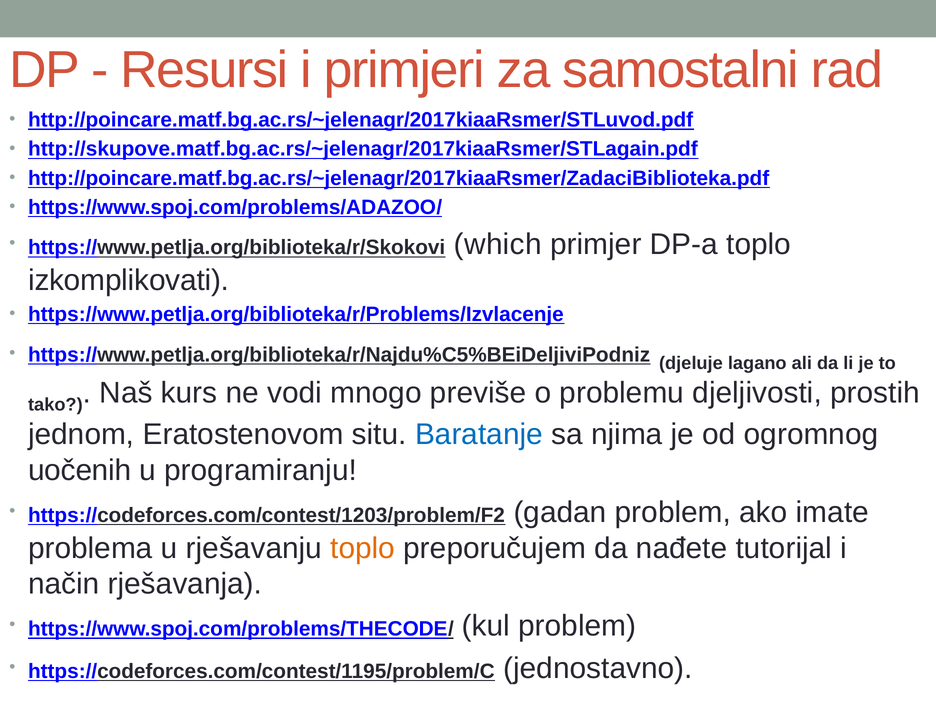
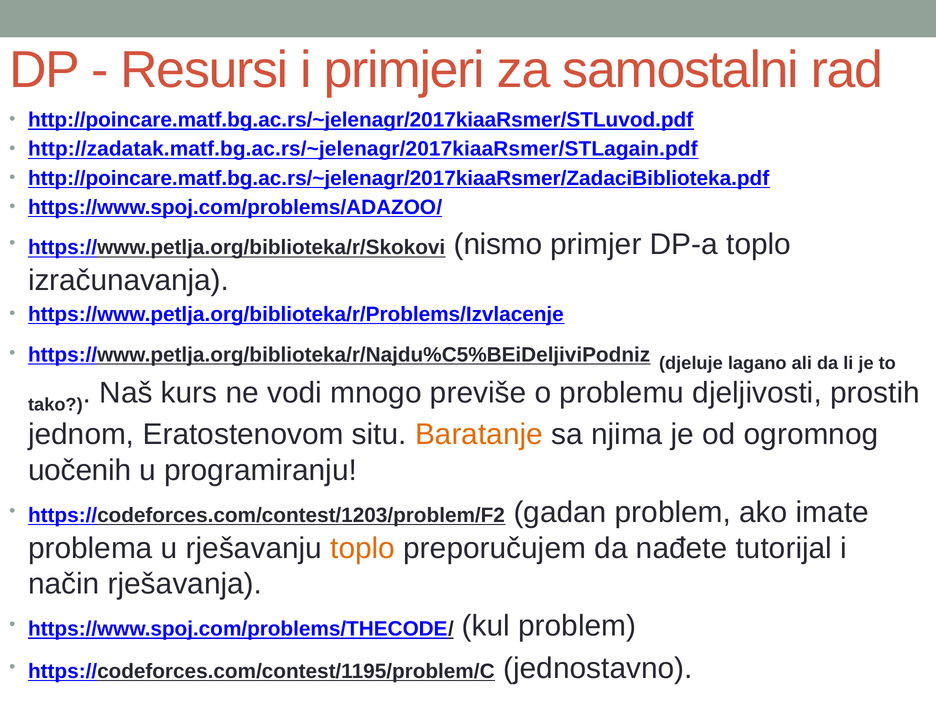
http://skupove.matf.bg.ac.rs/~jelenagr/2017kiaaRsmer/STLagain.pdf: http://skupove.matf.bg.ac.rs/~jelenagr/2017kiaaRsmer/STLagain.pdf -> http://zadatak.matf.bg.ac.rs/~jelenagr/2017kiaaRsmer/STLagain.pdf
which: which -> nismo
izkomplikovati: izkomplikovati -> izračunavanja
Baratanje colour: blue -> orange
